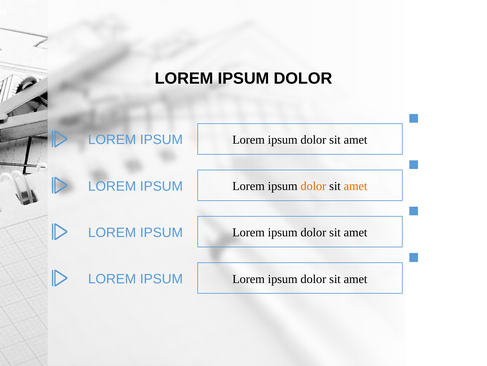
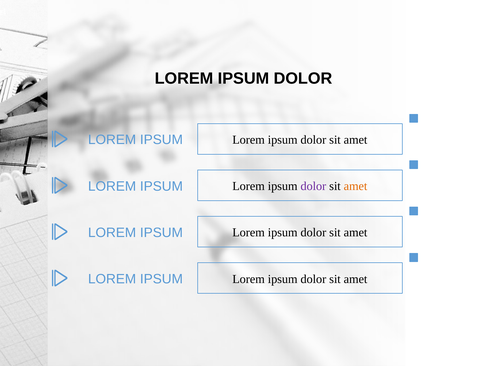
dolor at (313, 186) colour: orange -> purple
